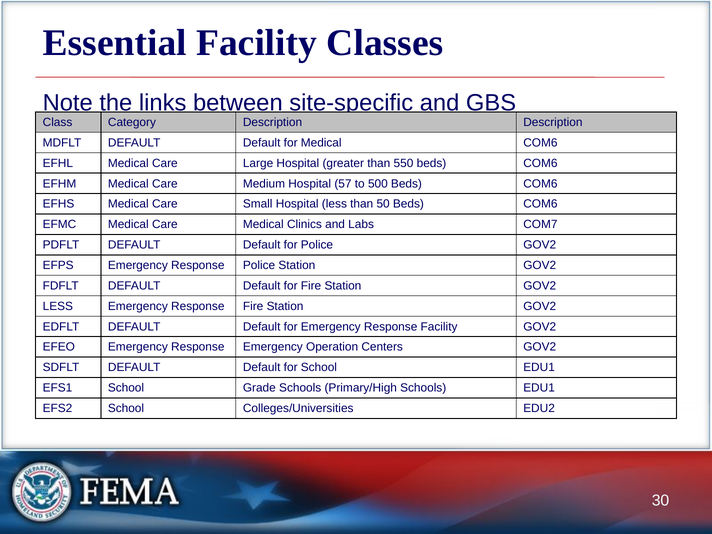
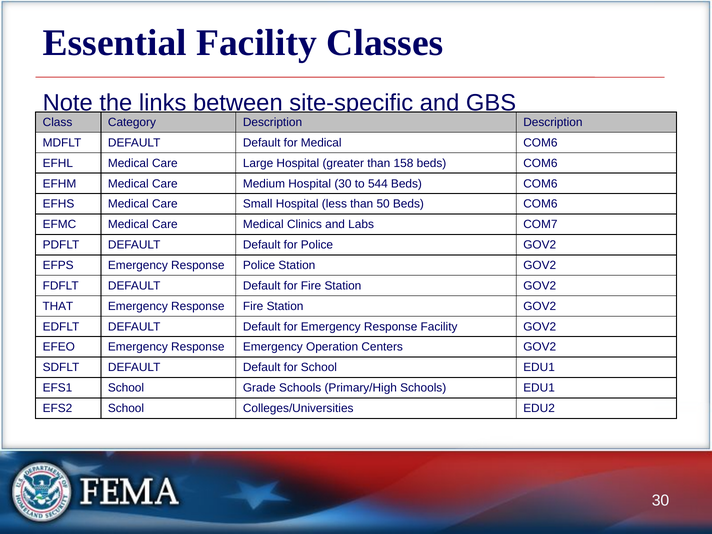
550: 550 -> 158
Hospital 57: 57 -> 30
500: 500 -> 544
LESS at (58, 306): LESS -> THAT
